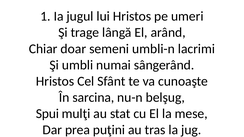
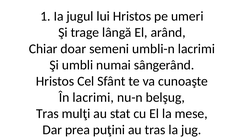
În sarcina: sarcina -> lacrimi
Spui at (47, 114): Spui -> Tras
